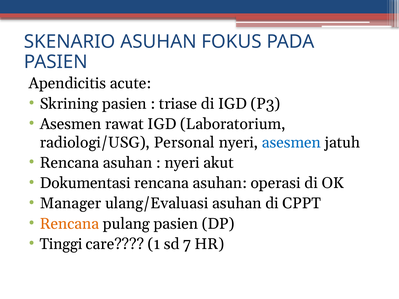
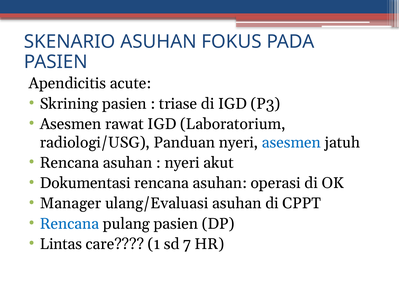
Personal: Personal -> Panduan
Rencana at (69, 224) colour: orange -> blue
Tinggi: Tinggi -> Lintas
